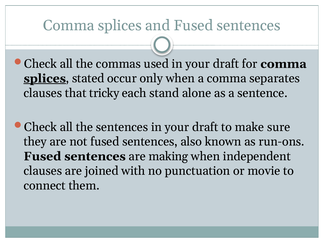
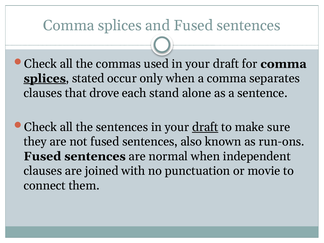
tricky: tricky -> drove
draft at (205, 127) underline: none -> present
making: making -> normal
